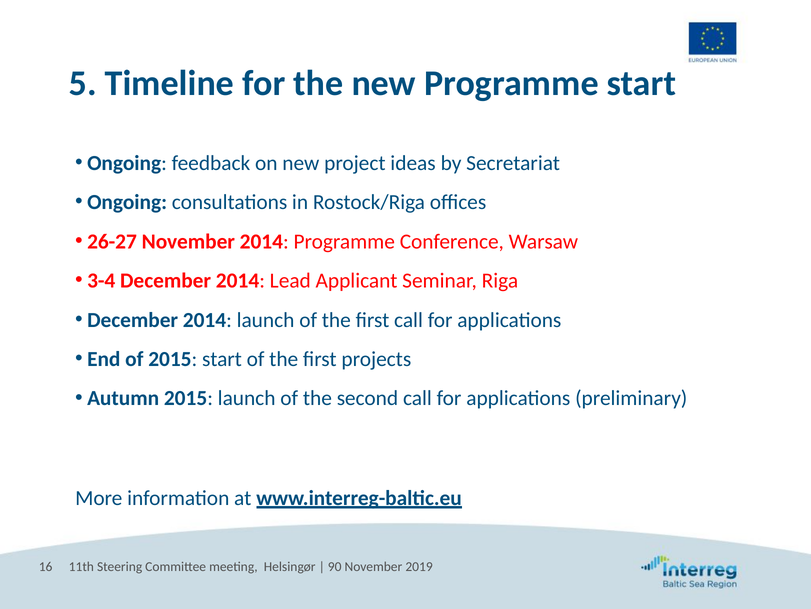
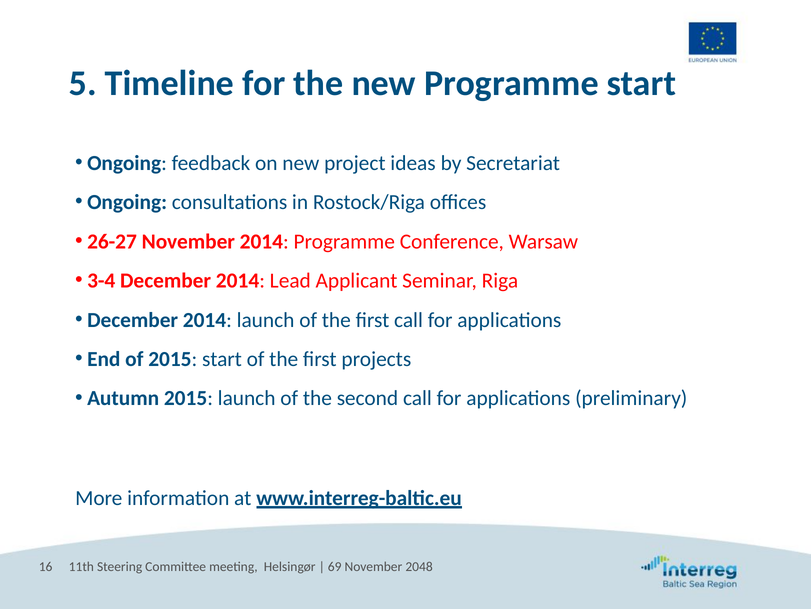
90: 90 -> 69
2019: 2019 -> 2048
